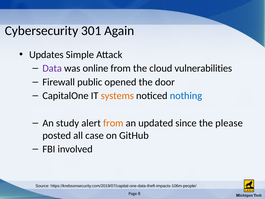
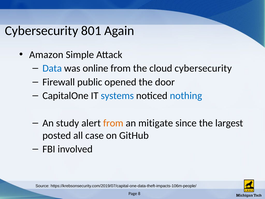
301: 301 -> 801
Updates: Updates -> Amazon
Data colour: purple -> blue
cloud vulnerabilities: vulnerabilities -> cybersecurity
systems colour: orange -> blue
updated: updated -> mitigate
please: please -> largest
